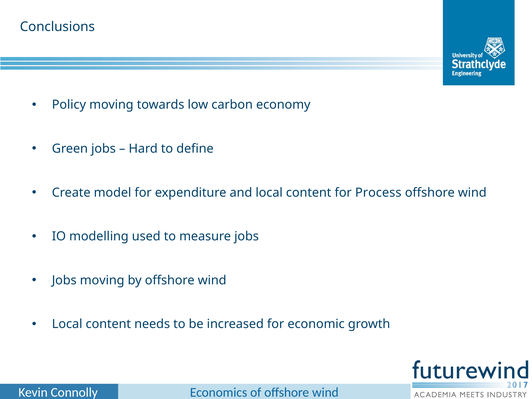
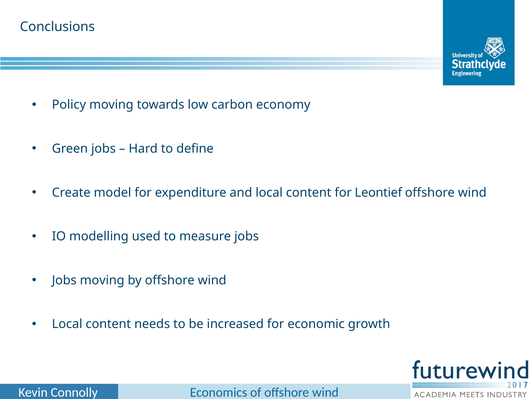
Process: Process -> Leontief
